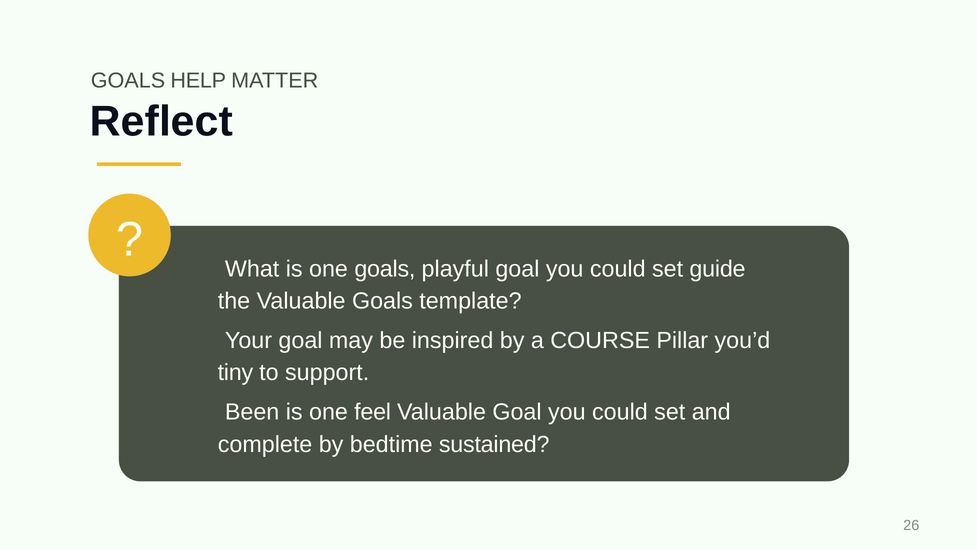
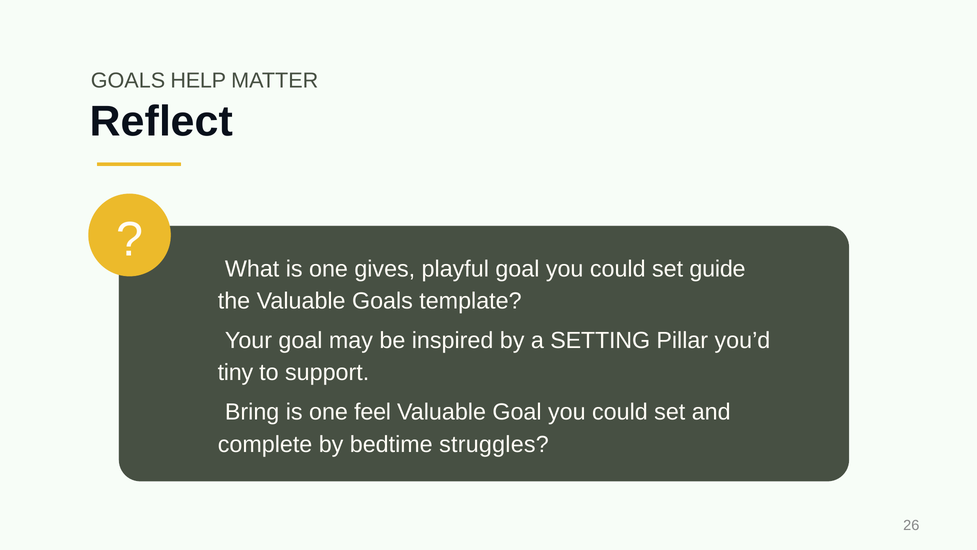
one goals: goals -> gives
COURSE: COURSE -> SETTING
Been: Been -> Bring
sustained: sustained -> struggles
